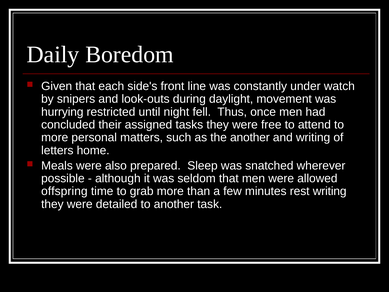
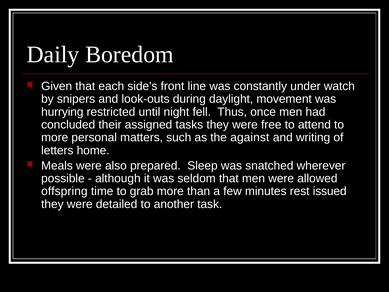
the another: another -> against
rest writing: writing -> issued
